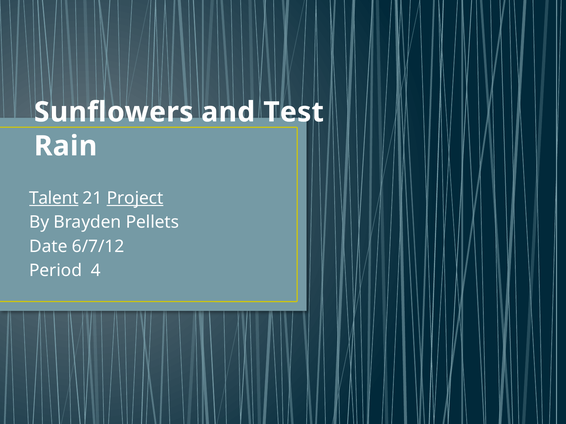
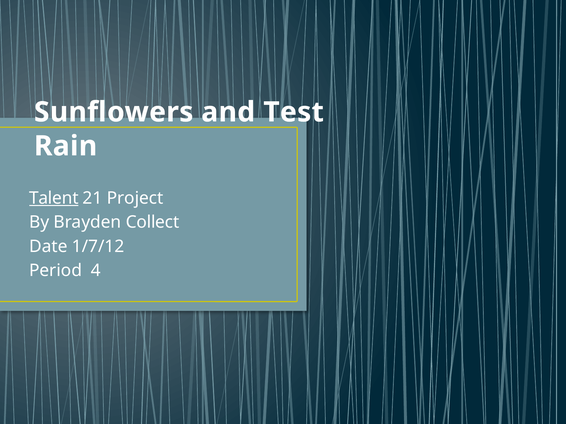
Project underline: present -> none
Pellets: Pellets -> Collect
6/7/12: 6/7/12 -> 1/7/12
